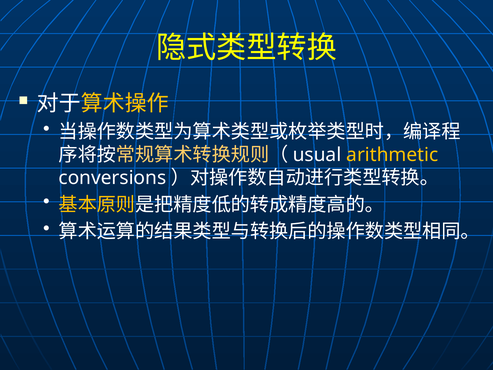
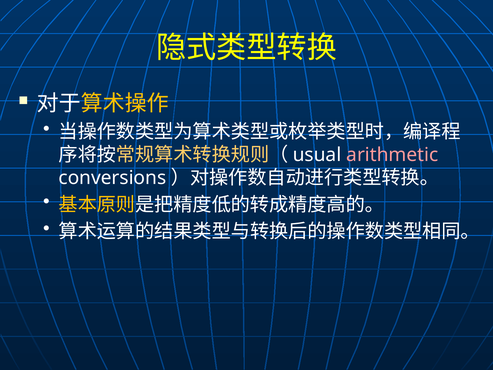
arithmetic colour: yellow -> pink
